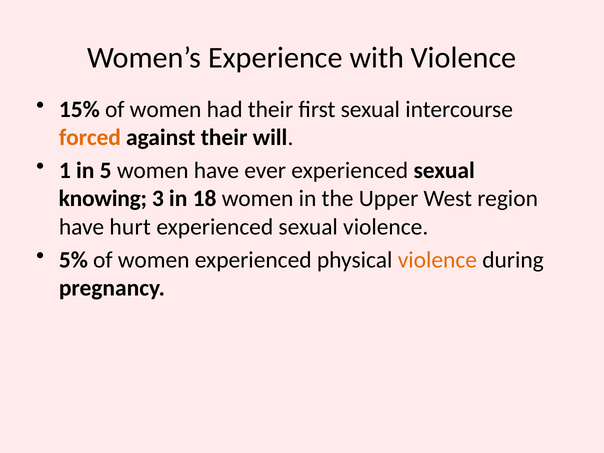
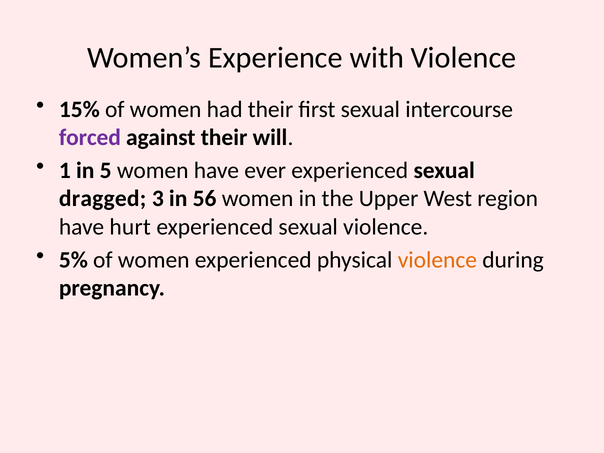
forced colour: orange -> purple
knowing: knowing -> dragged
18: 18 -> 56
